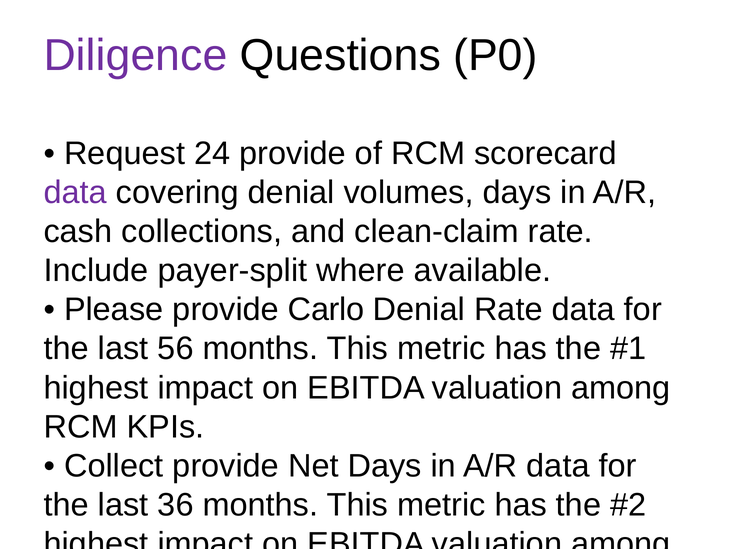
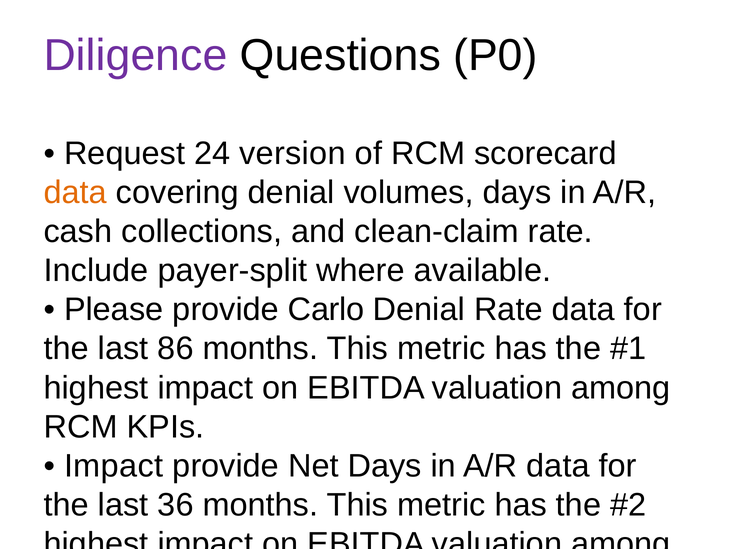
24 provide: provide -> version
data at (75, 192) colour: purple -> orange
56: 56 -> 86
Collect at (114, 465): Collect -> Impact
